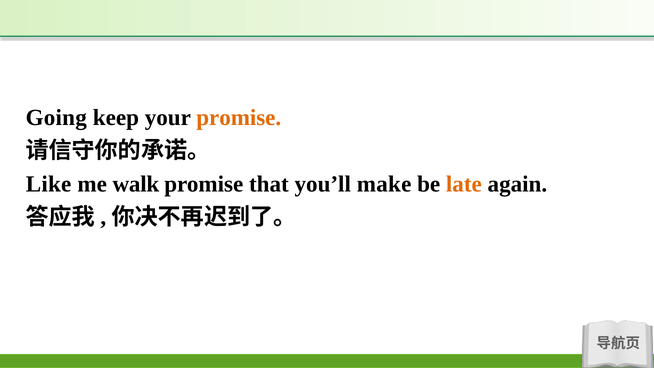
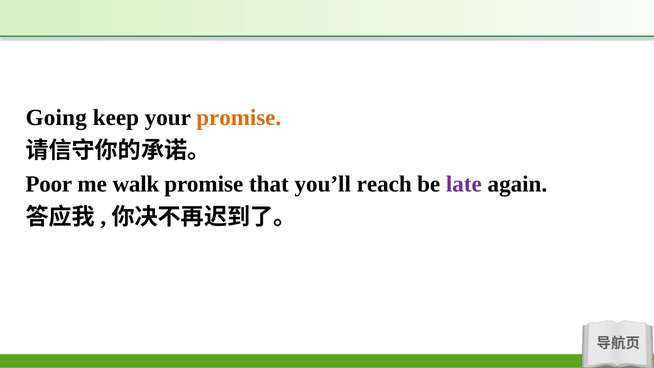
Like: Like -> Poor
make: make -> reach
late colour: orange -> purple
